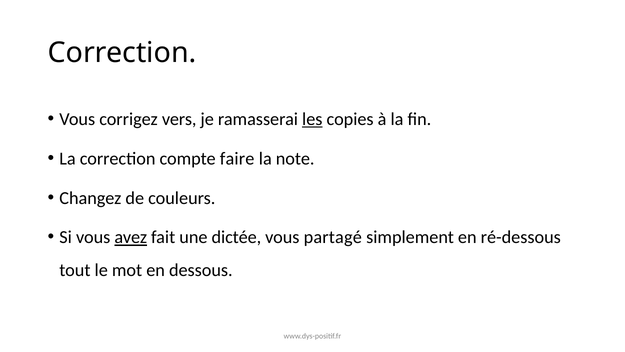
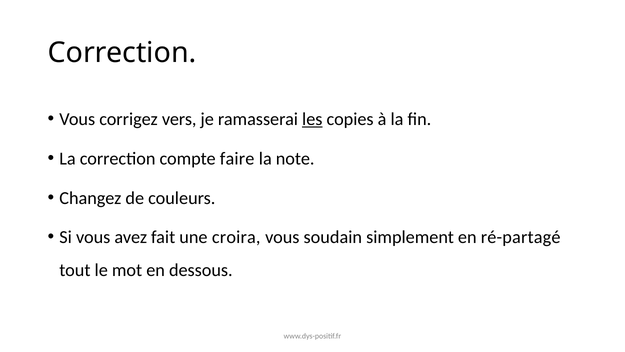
avez underline: present -> none
dictée: dictée -> croira
partagé: partagé -> soudain
ré-dessous: ré-dessous -> ré-partagé
